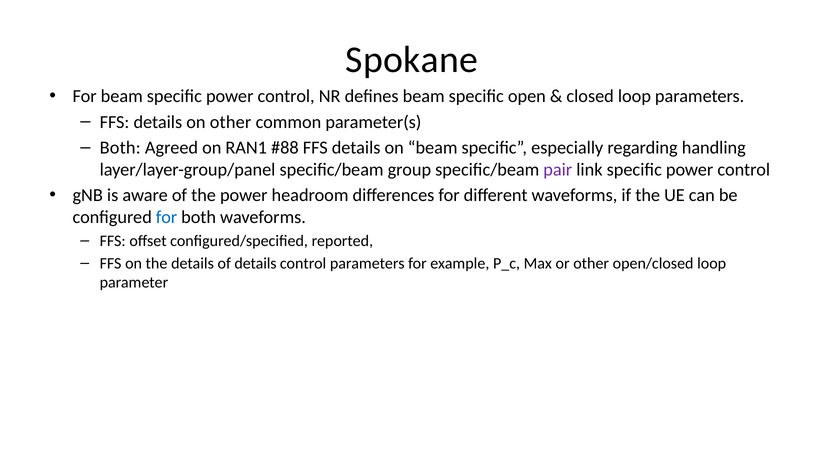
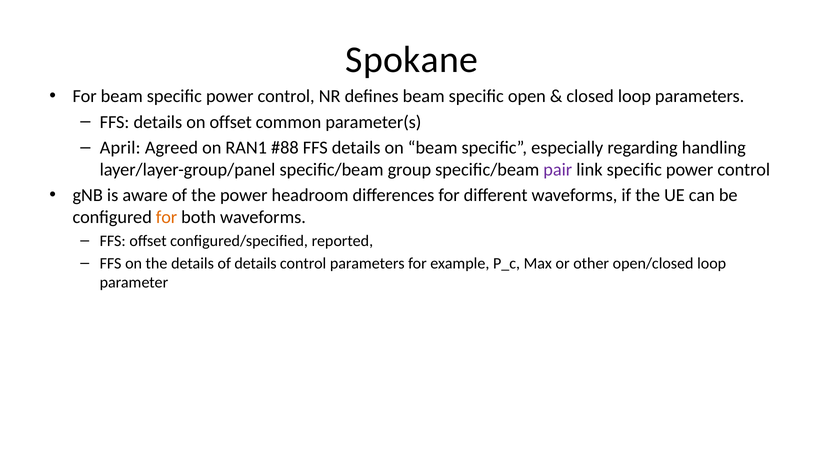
on other: other -> offset
Both at (120, 147): Both -> April
for at (166, 217) colour: blue -> orange
